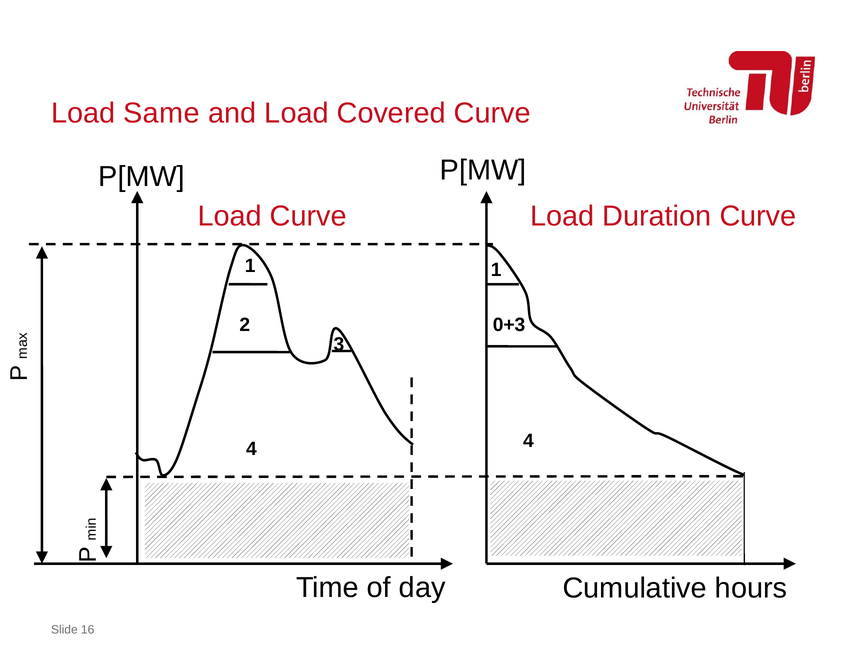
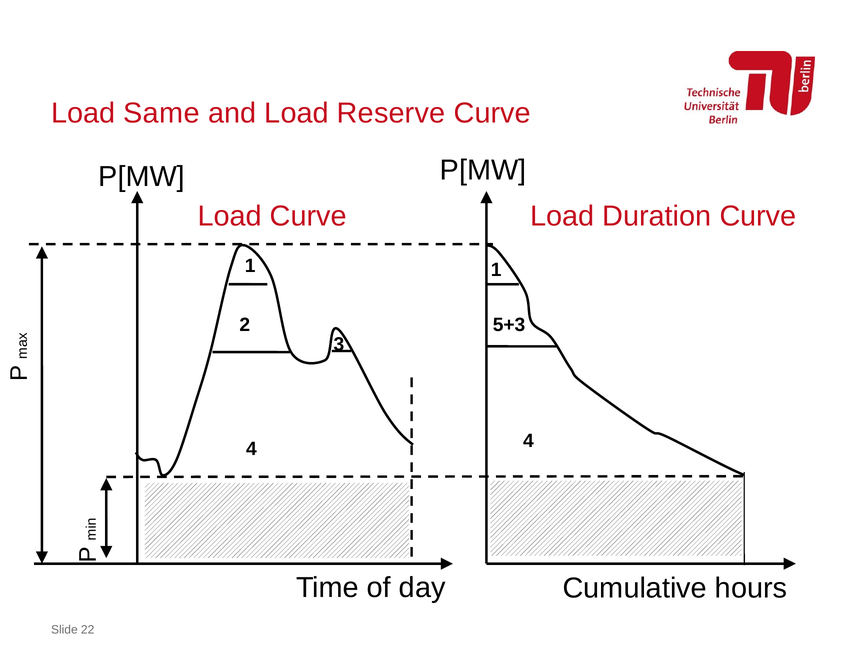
Covered: Covered -> Reserve
0+3: 0+3 -> 5+3
16: 16 -> 22
